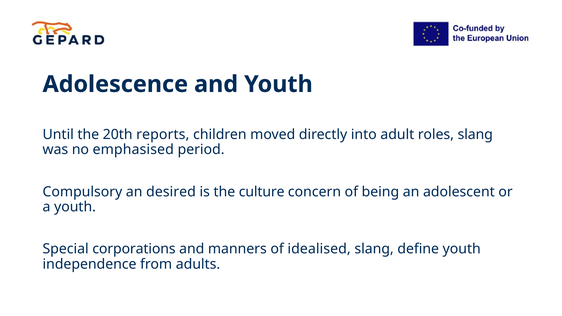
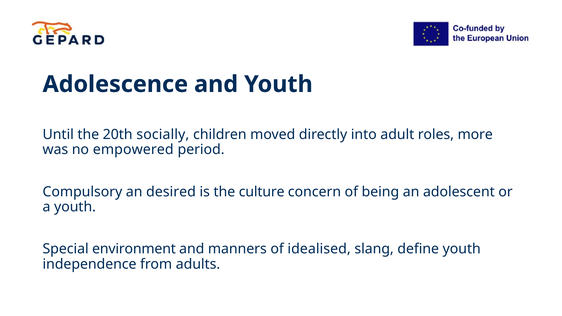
reports: reports -> socially
roles slang: slang -> more
emphasised: emphasised -> empowered
corporations: corporations -> environment
